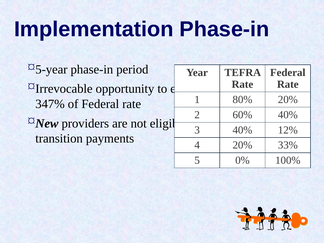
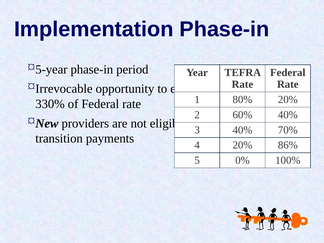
347%: 347% -> 330%
12%: 12% -> 70%
33%: 33% -> 86%
